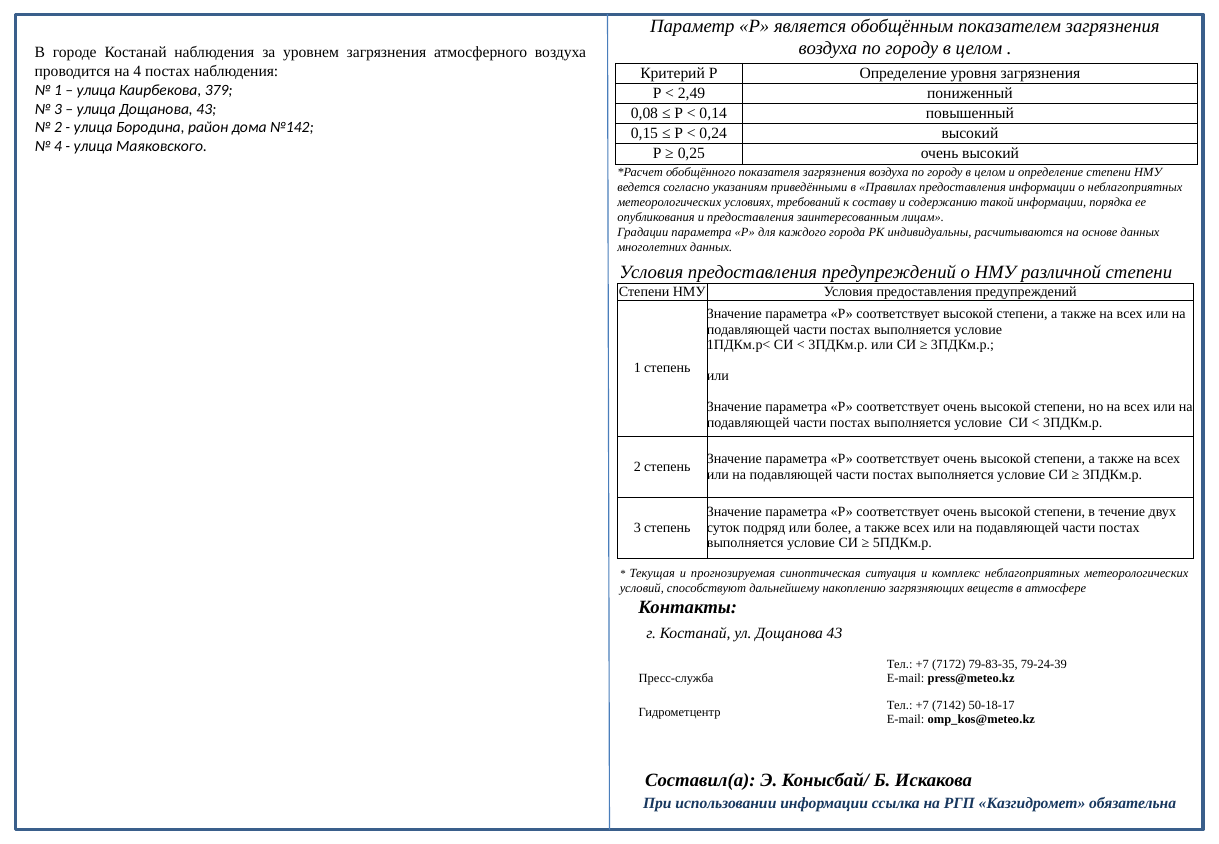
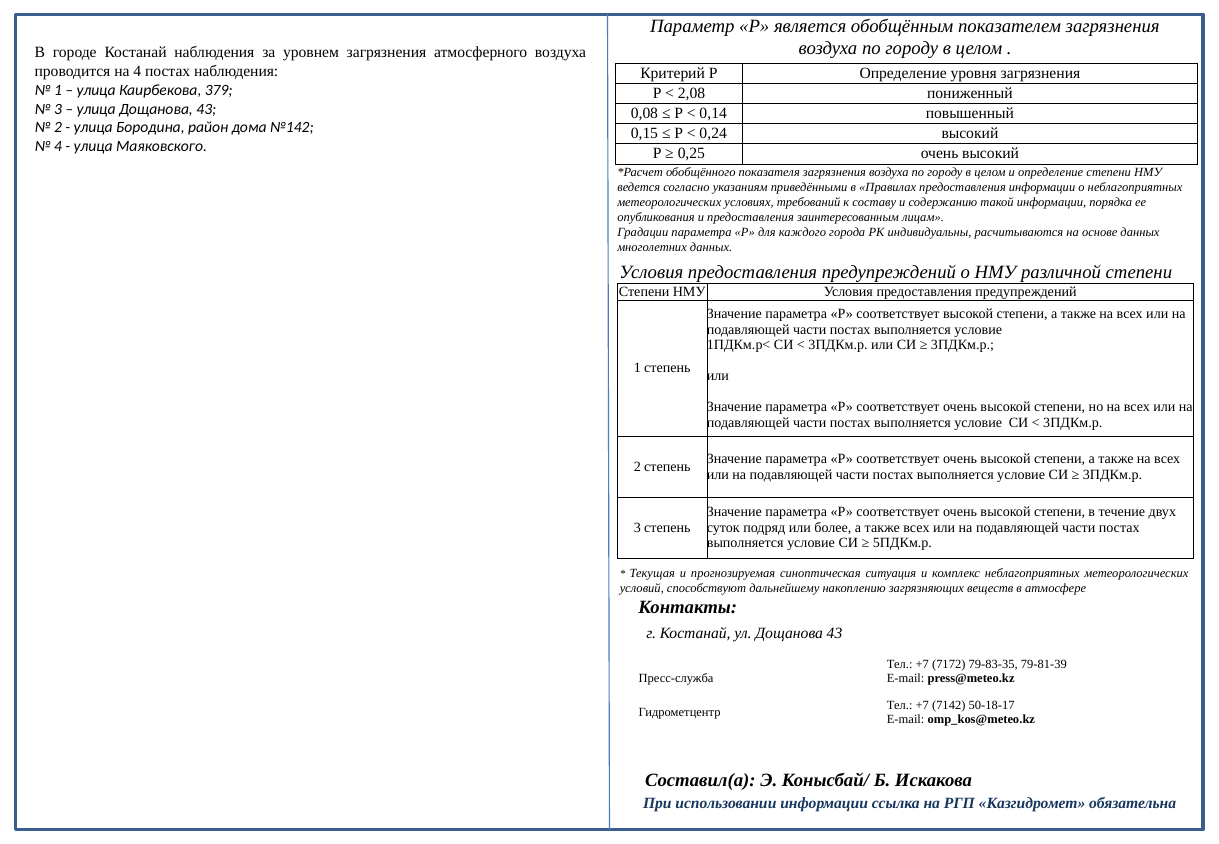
2,49: 2,49 -> 2,08
79-24-39: 79-24-39 -> 79-81-39
